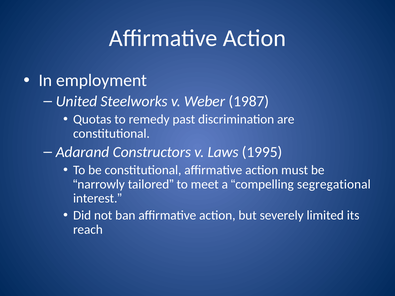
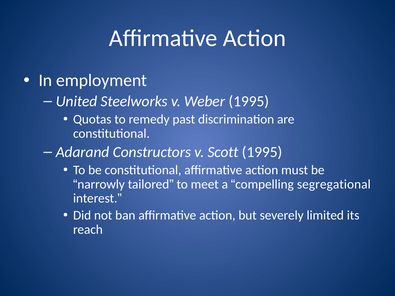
Weber 1987: 1987 -> 1995
Laws: Laws -> Scott
